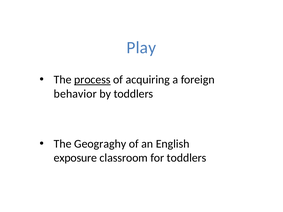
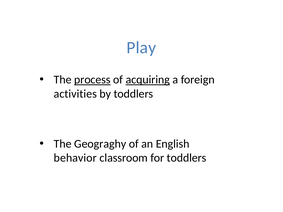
acquiring underline: none -> present
behavior: behavior -> activities
exposure: exposure -> behavior
